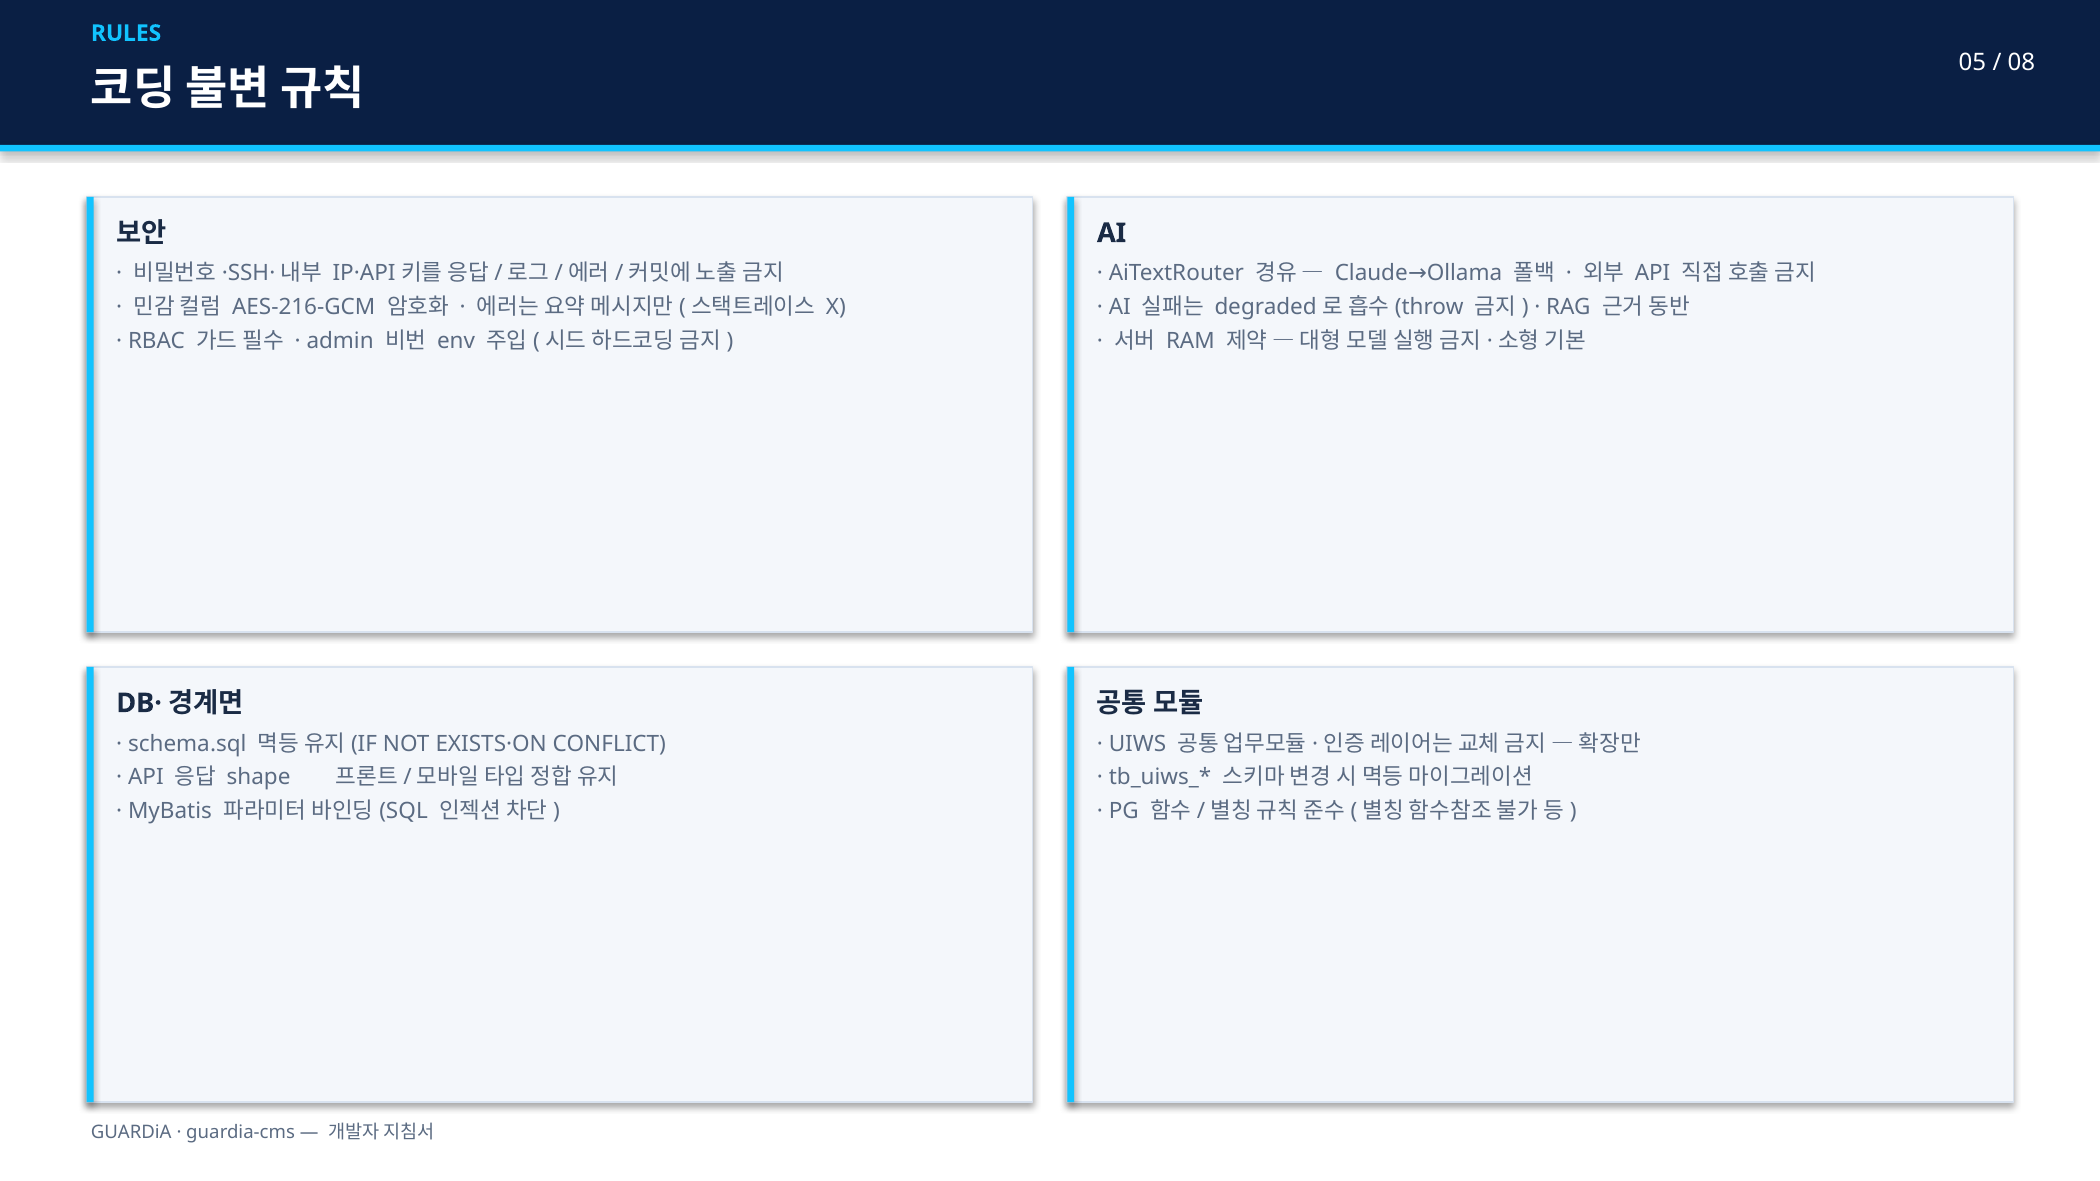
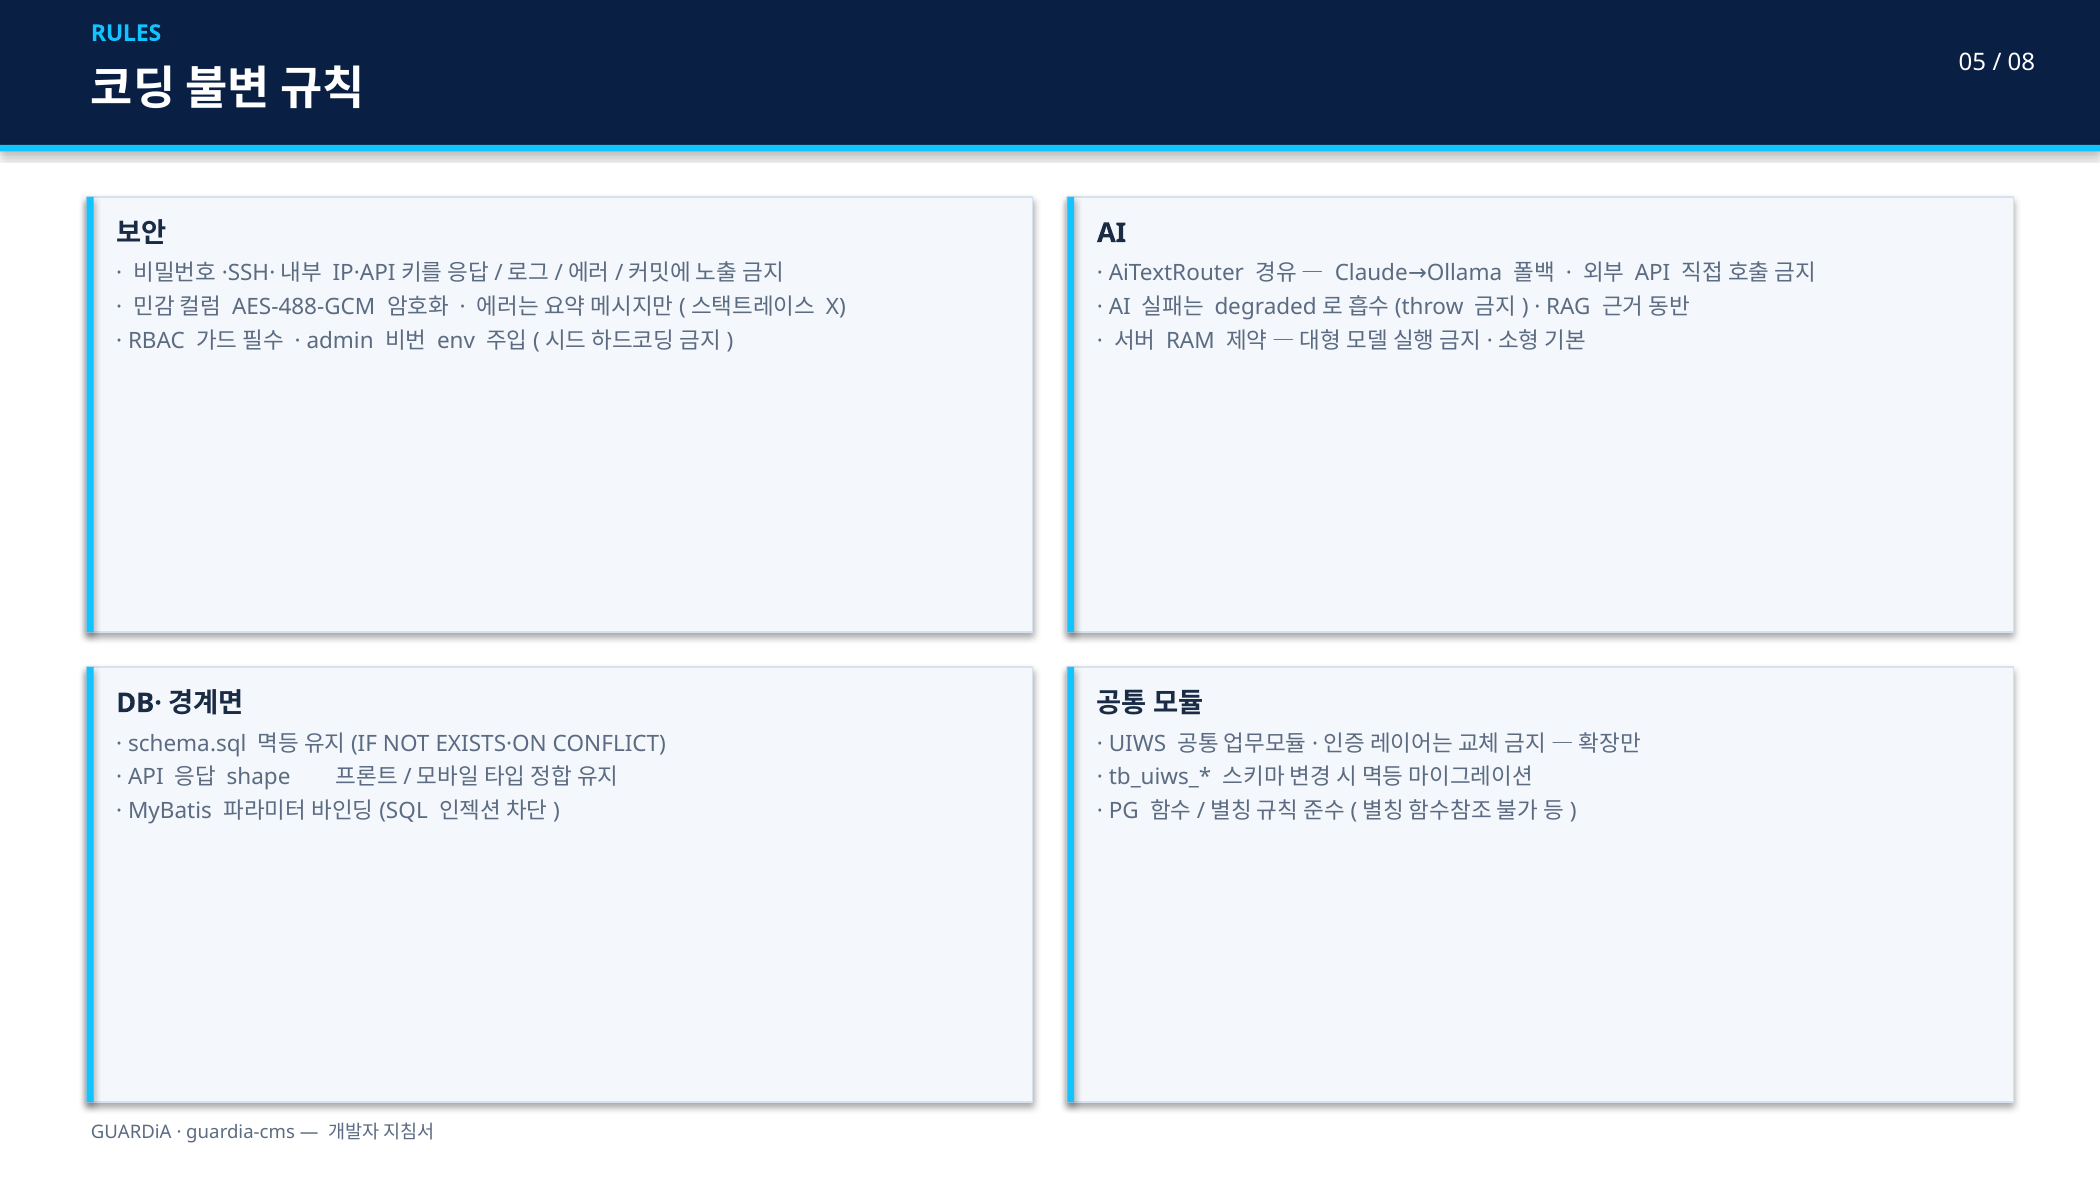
AES-216-GCM: AES-216-GCM -> AES-488-GCM
